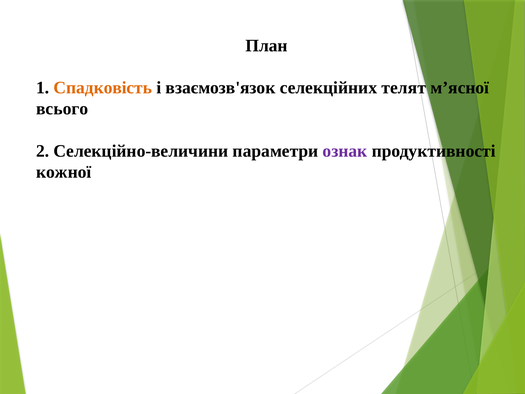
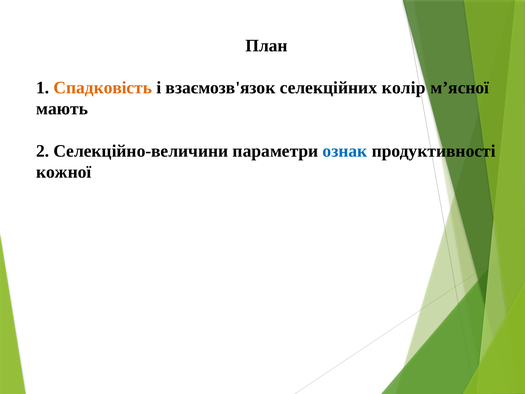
телят: телят -> колір
всього: всього -> мають
ознак colour: purple -> blue
